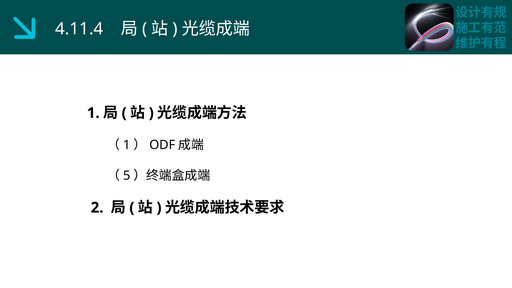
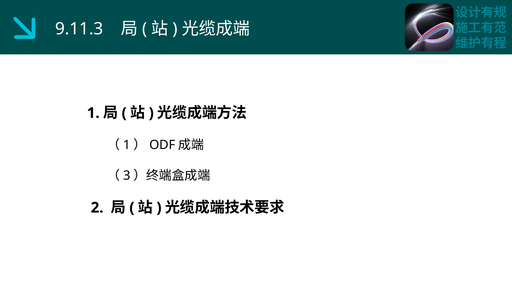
4.11.4: 4.11.4 -> 9.11.3
5: 5 -> 3
